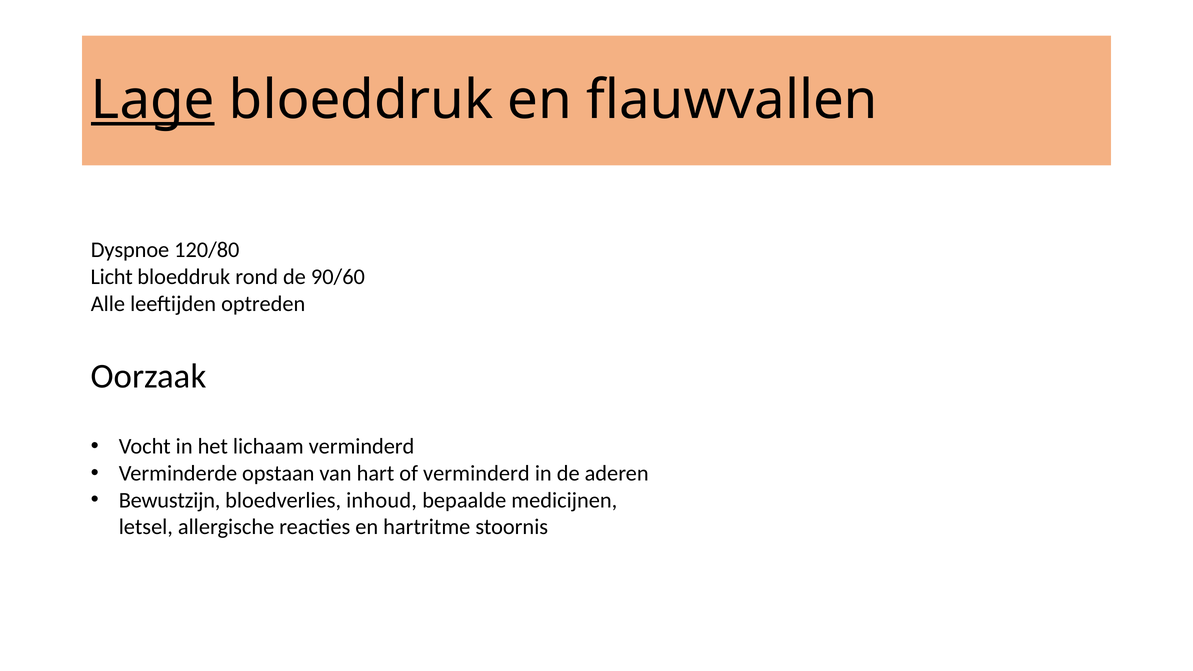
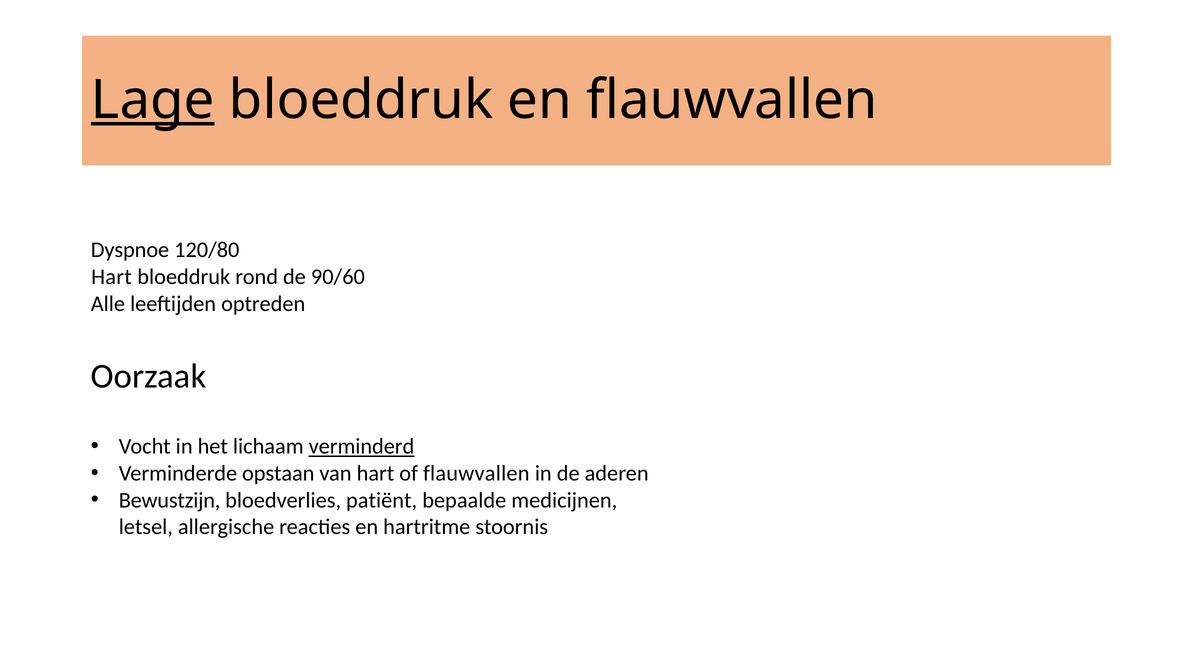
Licht at (112, 277): Licht -> Hart
verminderd at (362, 447) underline: none -> present
of verminderd: verminderd -> flauwvallen
inhoud: inhoud -> patiënt
